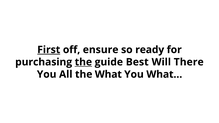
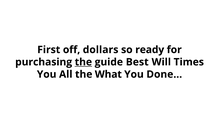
First underline: present -> none
ensure: ensure -> dollars
There: There -> Times
What…: What… -> Done…
